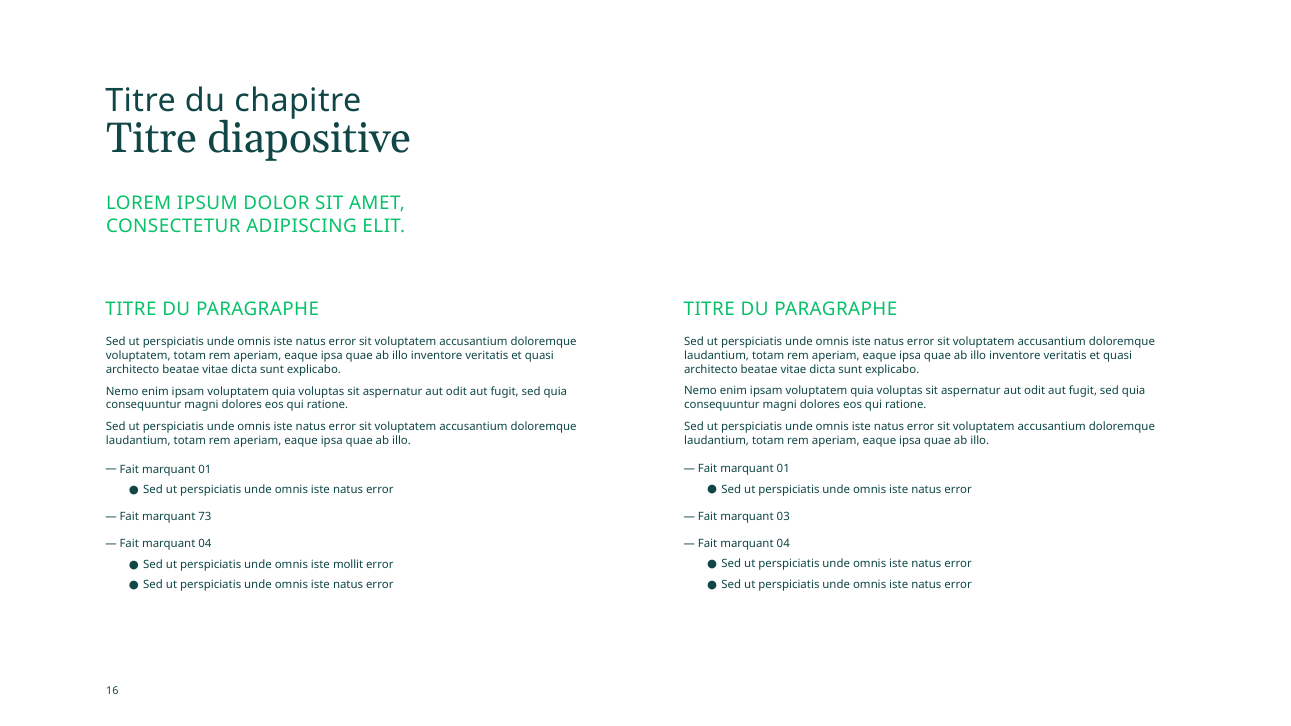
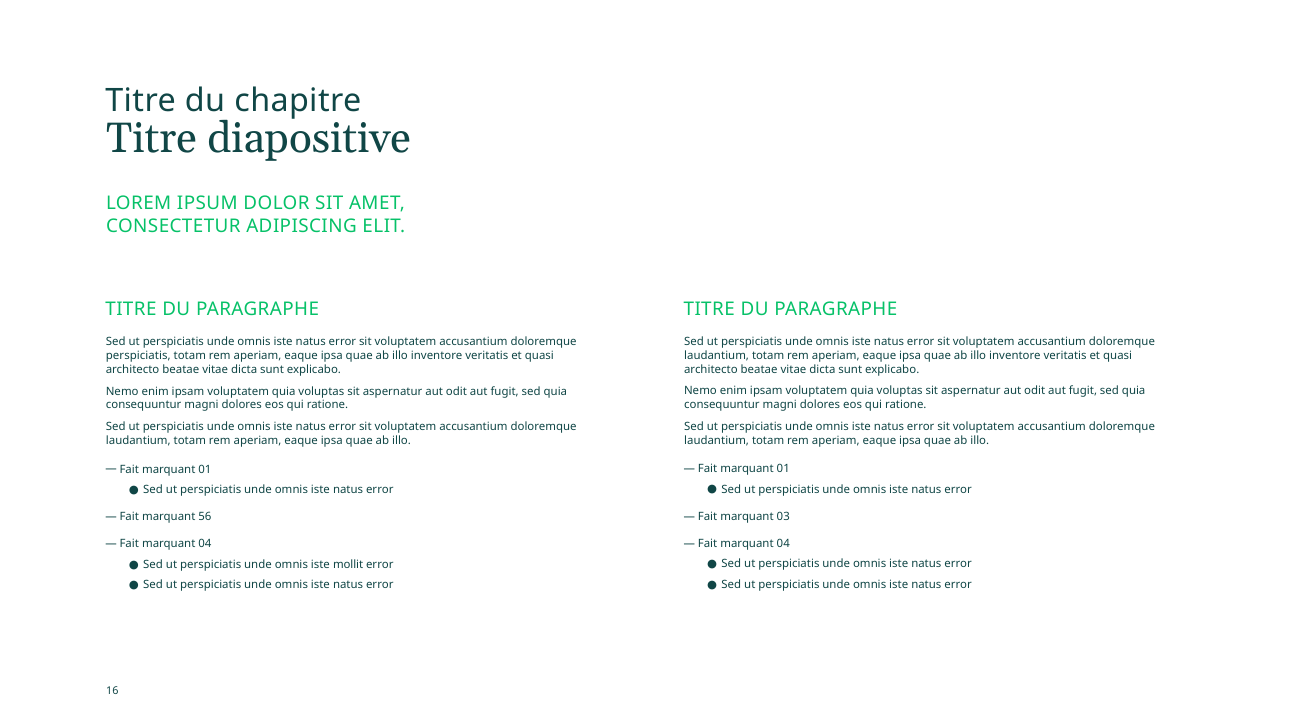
voluptatem at (138, 356): voluptatem -> perspiciatis
73: 73 -> 56
